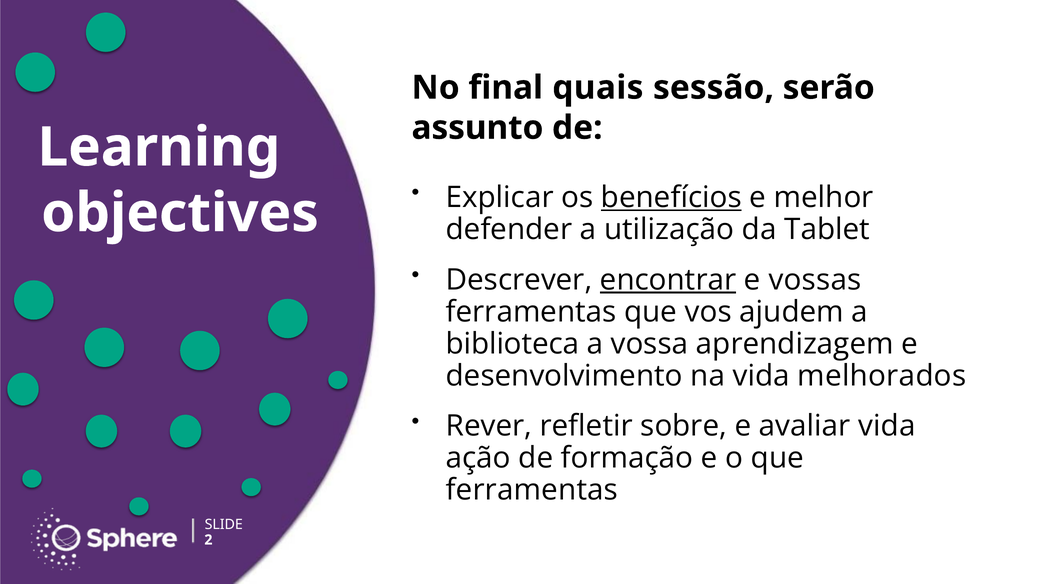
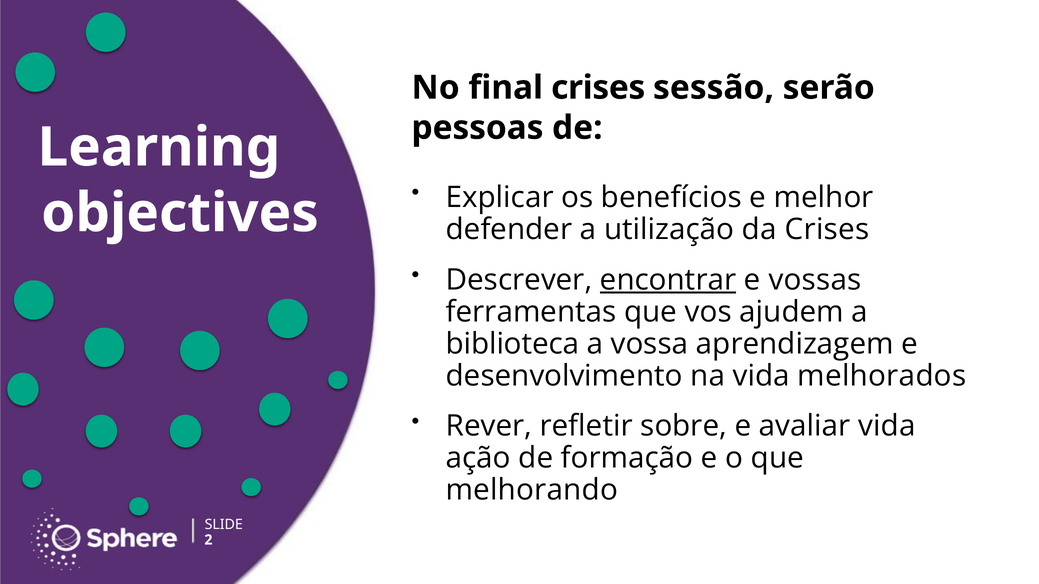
final quais: quais -> crises
assunto: assunto -> pessoas
benefícios underline: present -> none
da Tablet: Tablet -> Crises
ferramentas at (532, 491): ferramentas -> melhorando
